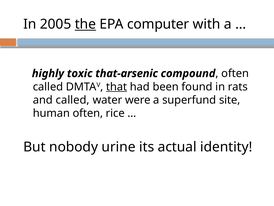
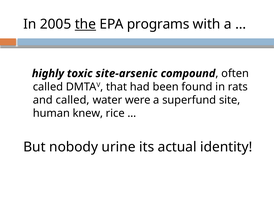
computer: computer -> programs
that-arsenic: that-arsenic -> site-arsenic
that underline: present -> none
human often: often -> knew
